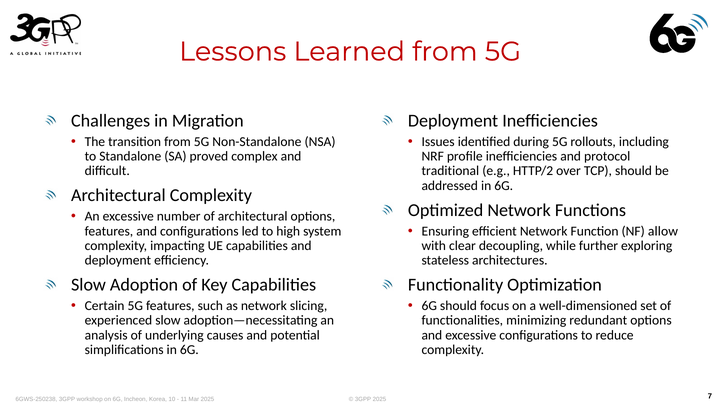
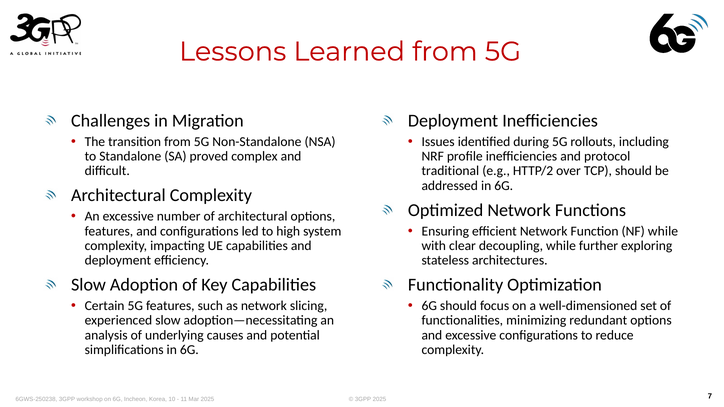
NF allow: allow -> while
